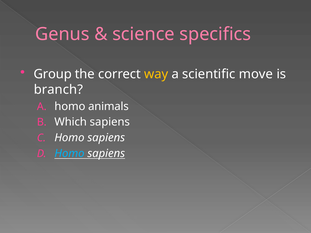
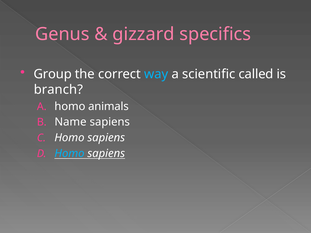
science: science -> gizzard
way colour: yellow -> light blue
move: move -> called
Which: Which -> Name
